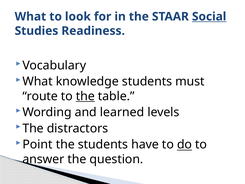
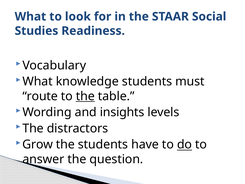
Social underline: present -> none
learned: learned -> insights
Point: Point -> Grow
